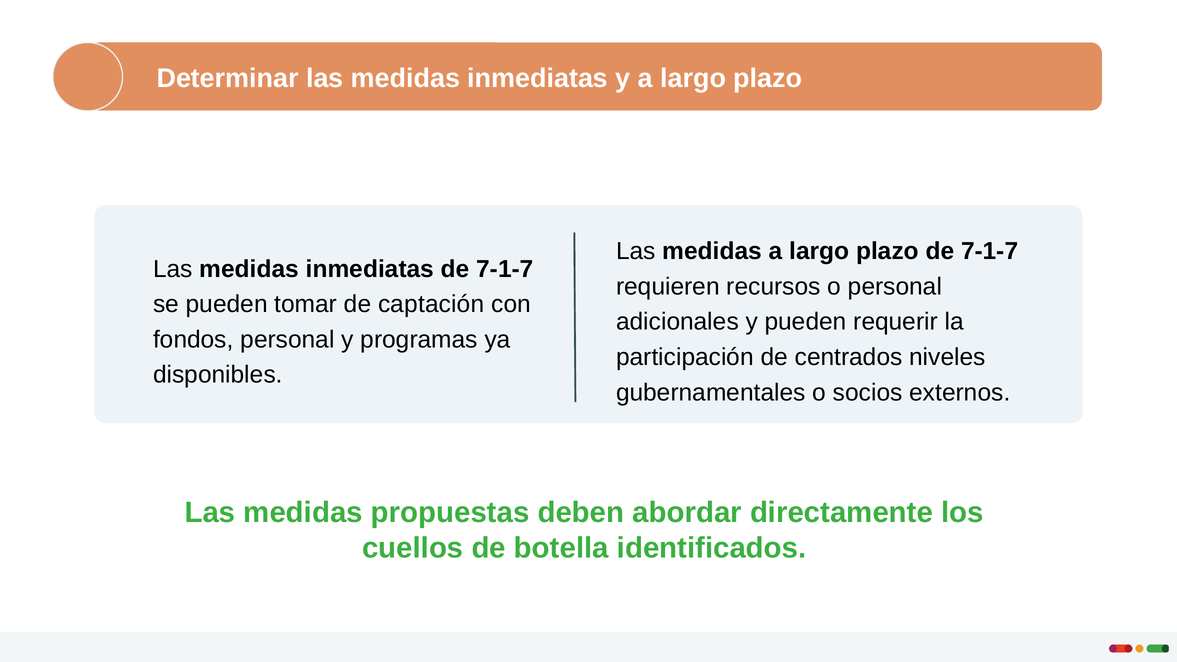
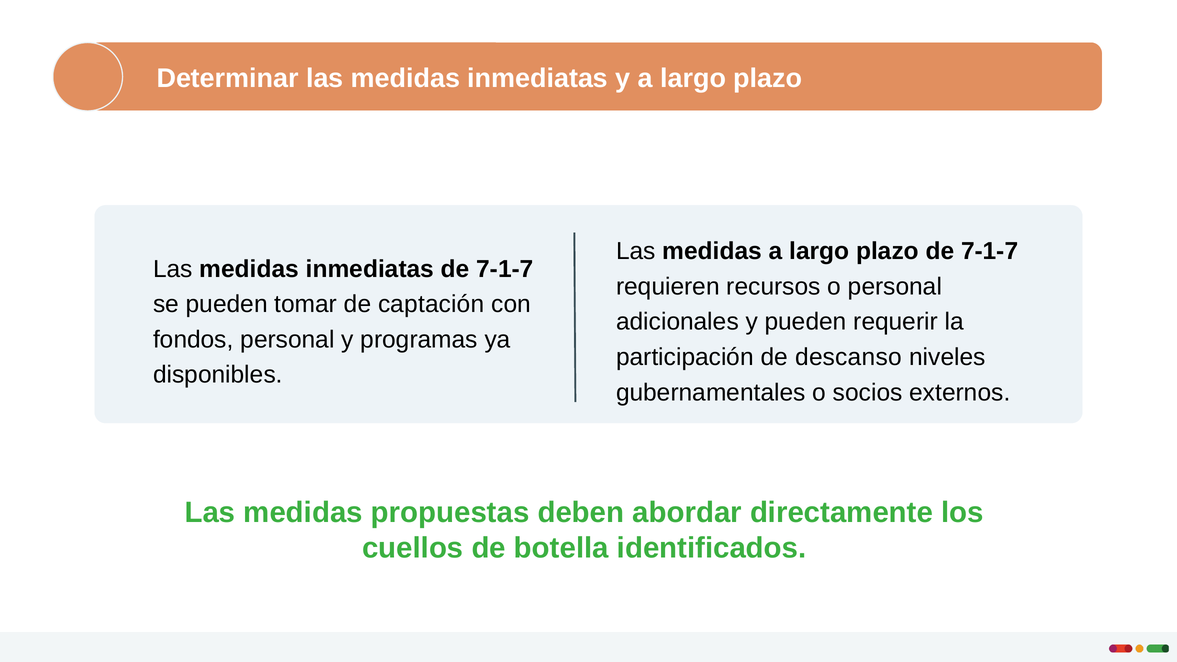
centrados: centrados -> descanso
